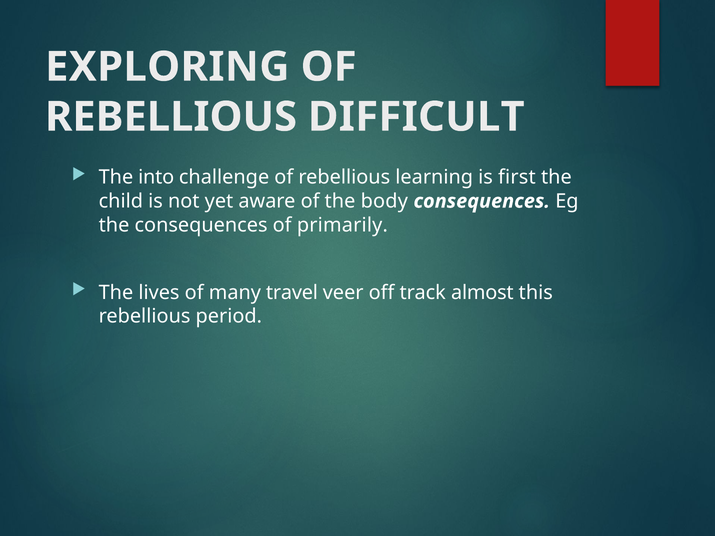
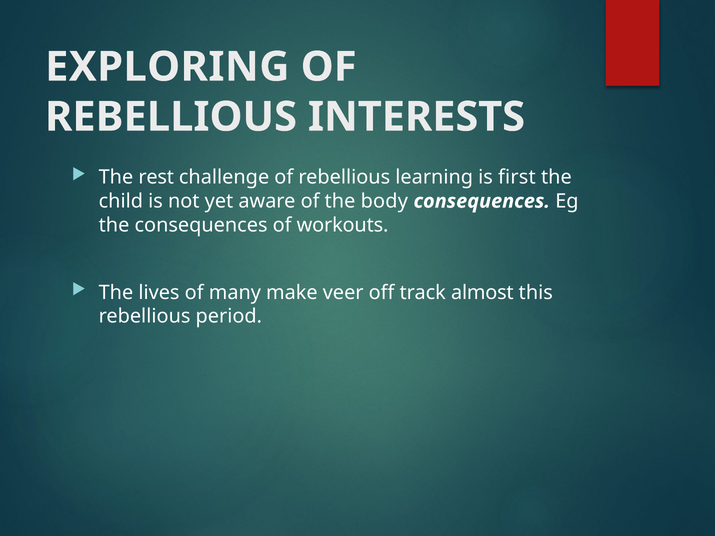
DIFFICULT: DIFFICULT -> INTERESTS
into: into -> rest
primarily: primarily -> workouts
travel: travel -> make
